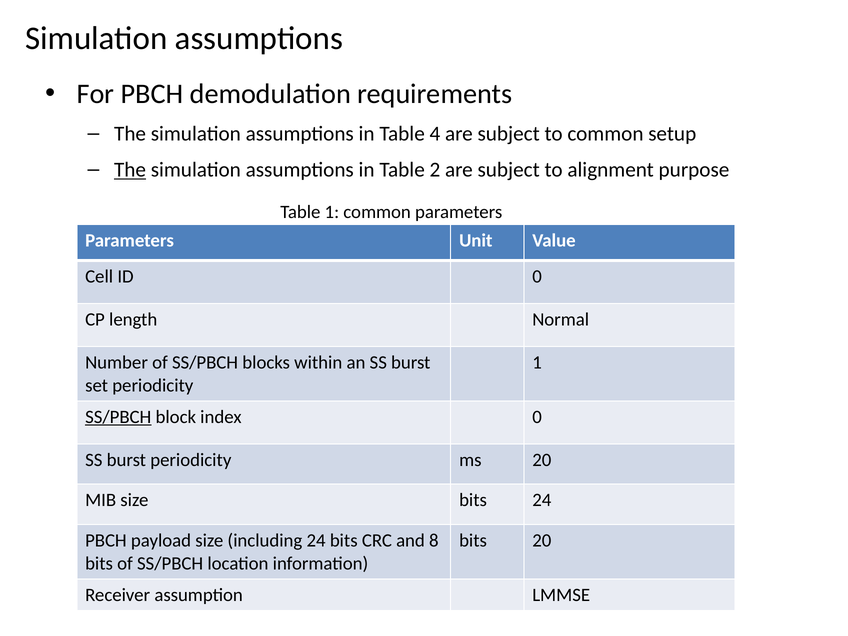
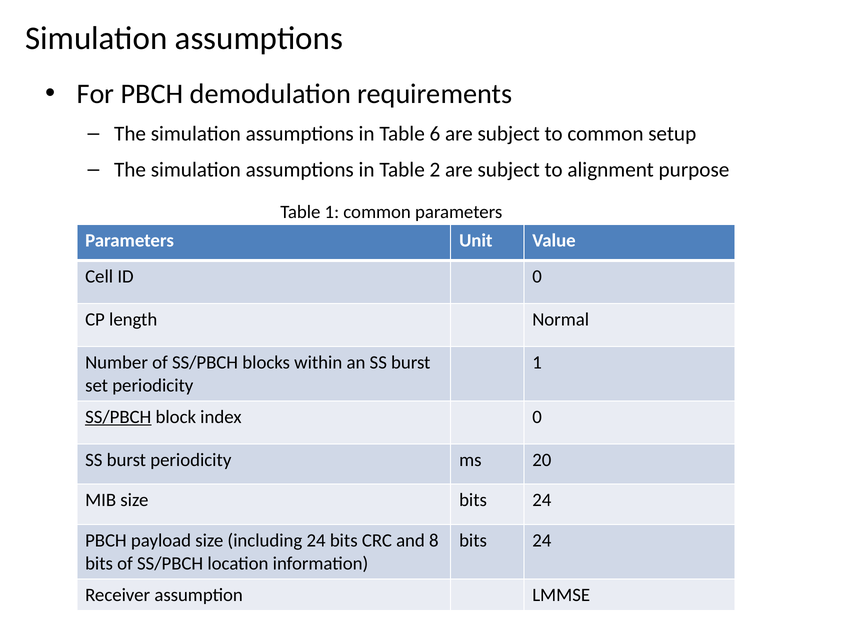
4: 4 -> 6
The at (130, 170) underline: present -> none
20 at (542, 540): 20 -> 24
